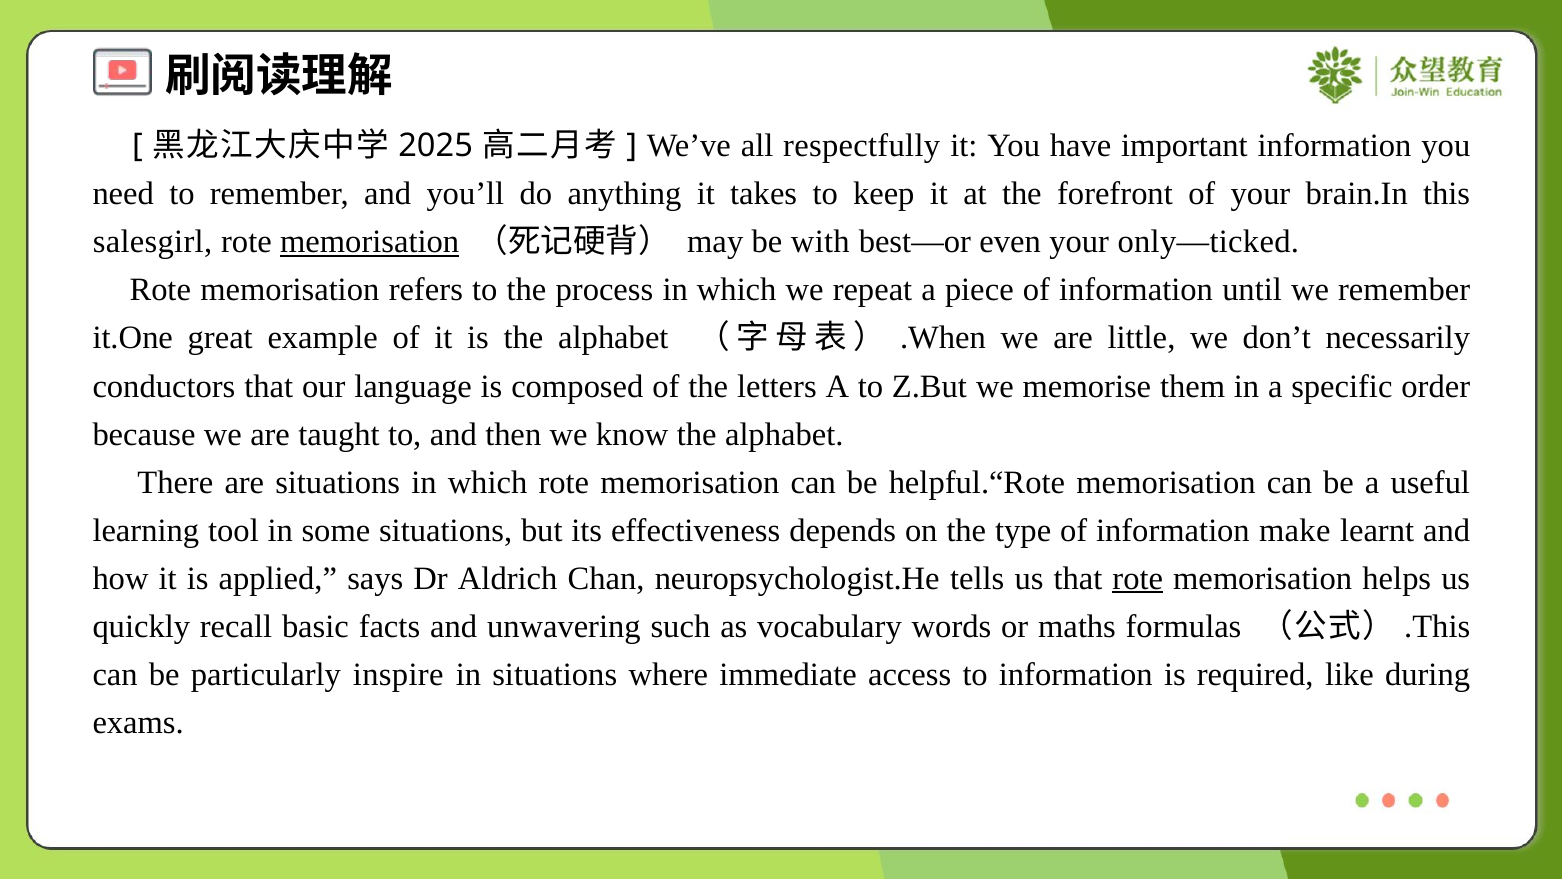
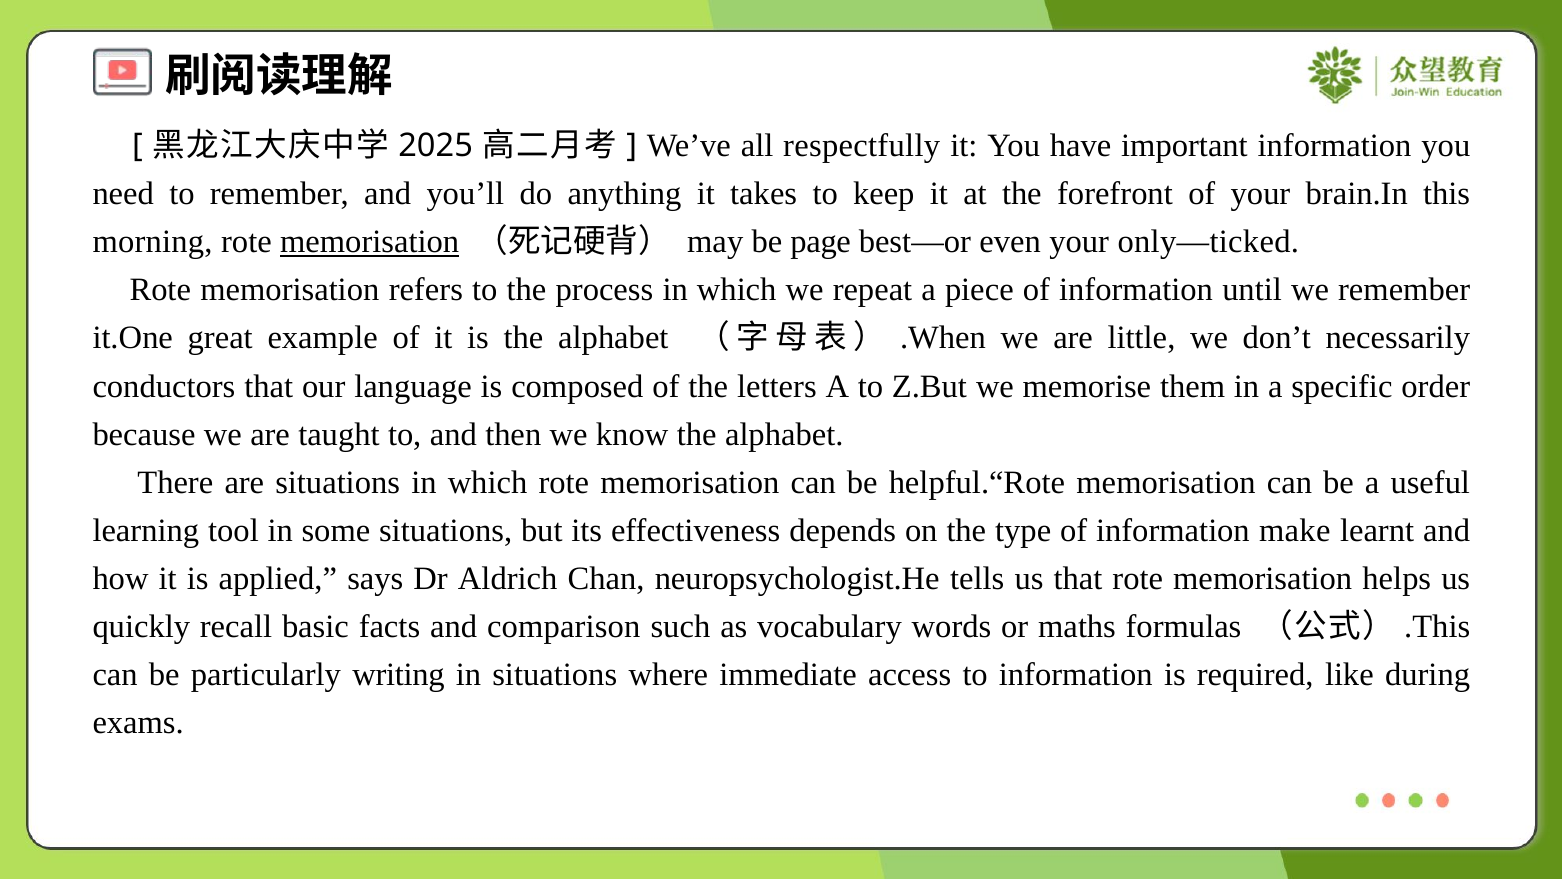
salesgirl: salesgirl -> morning
with: with -> page
rote at (1138, 578) underline: present -> none
unwavering: unwavering -> comparison
inspire: inspire -> writing
